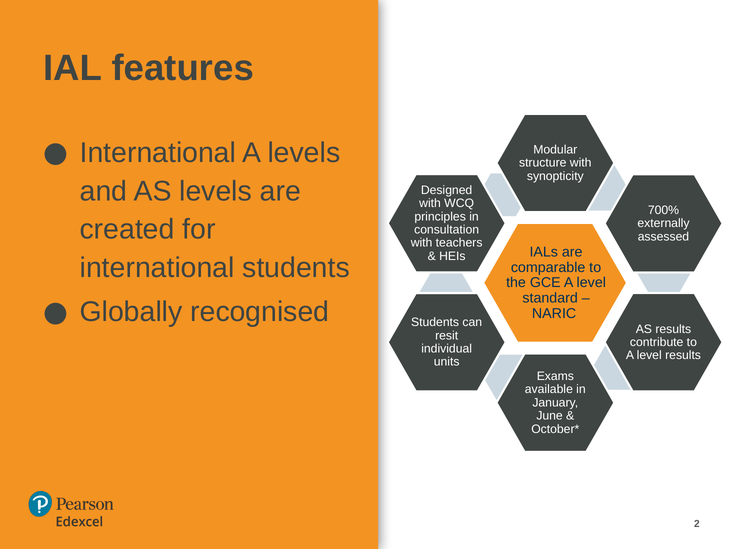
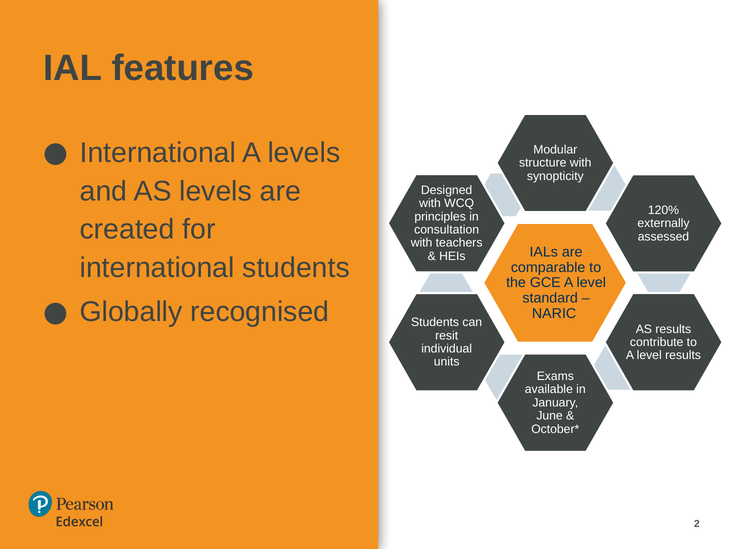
700%: 700% -> 120%
